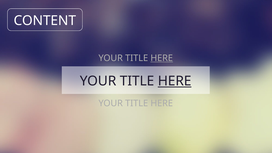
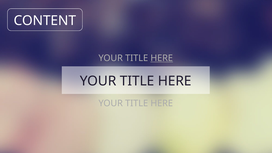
HERE at (175, 81) underline: present -> none
